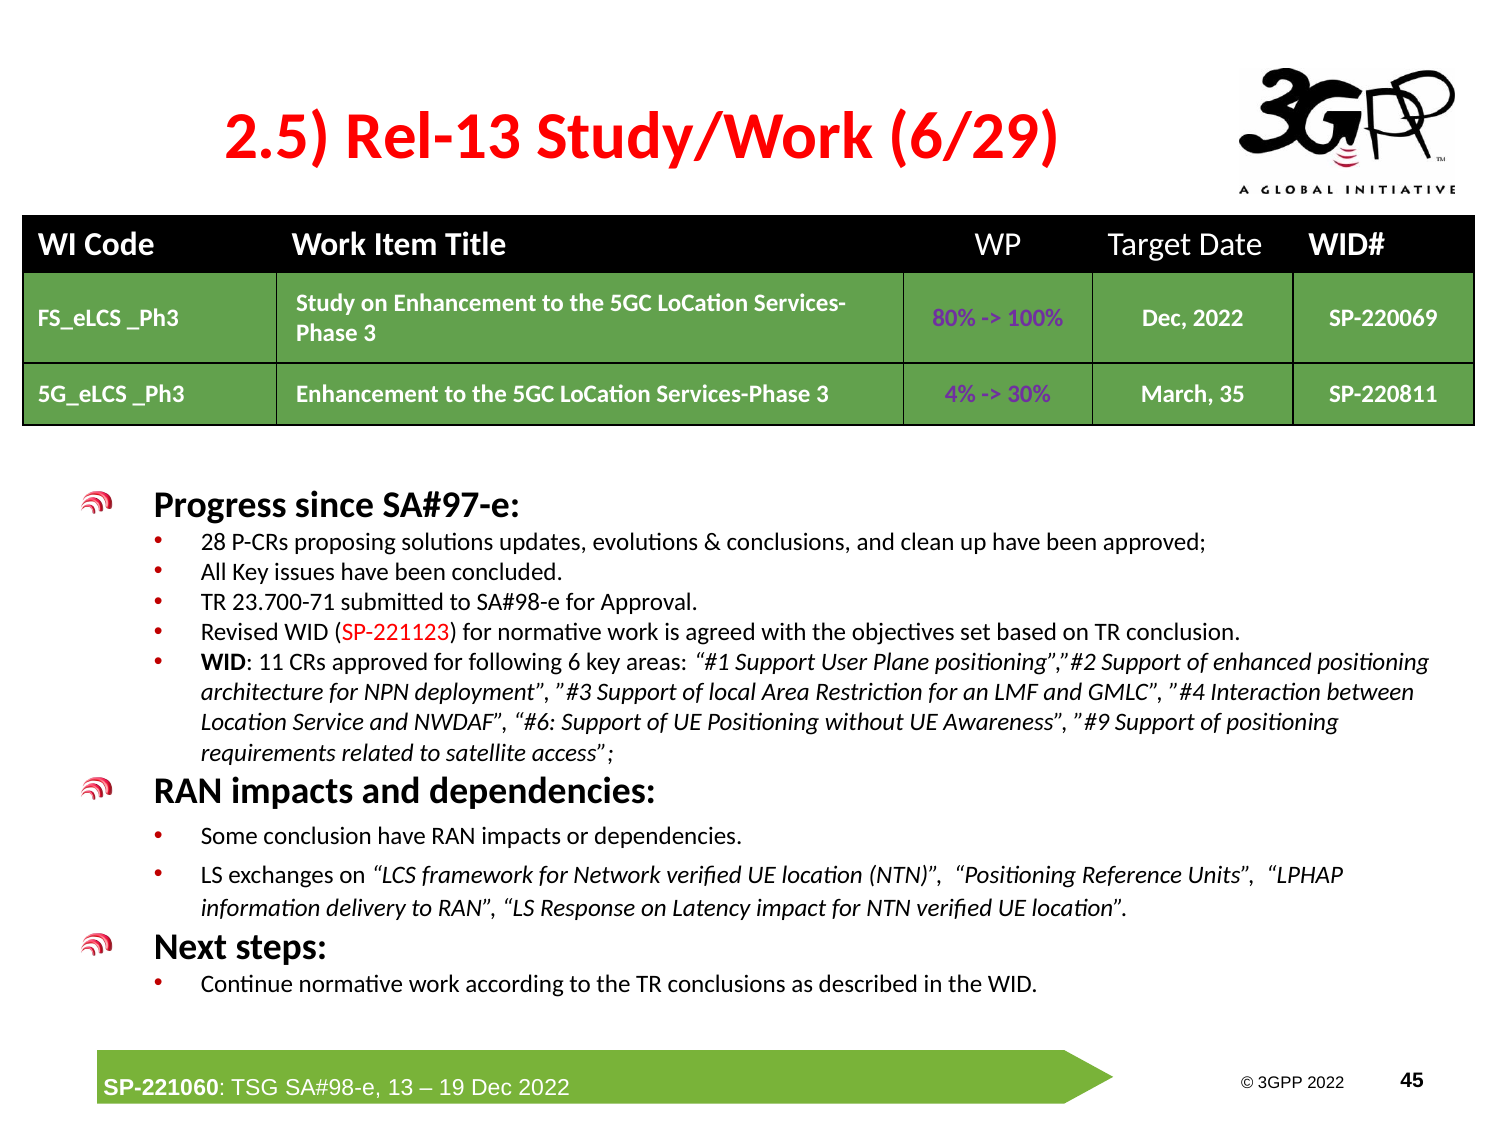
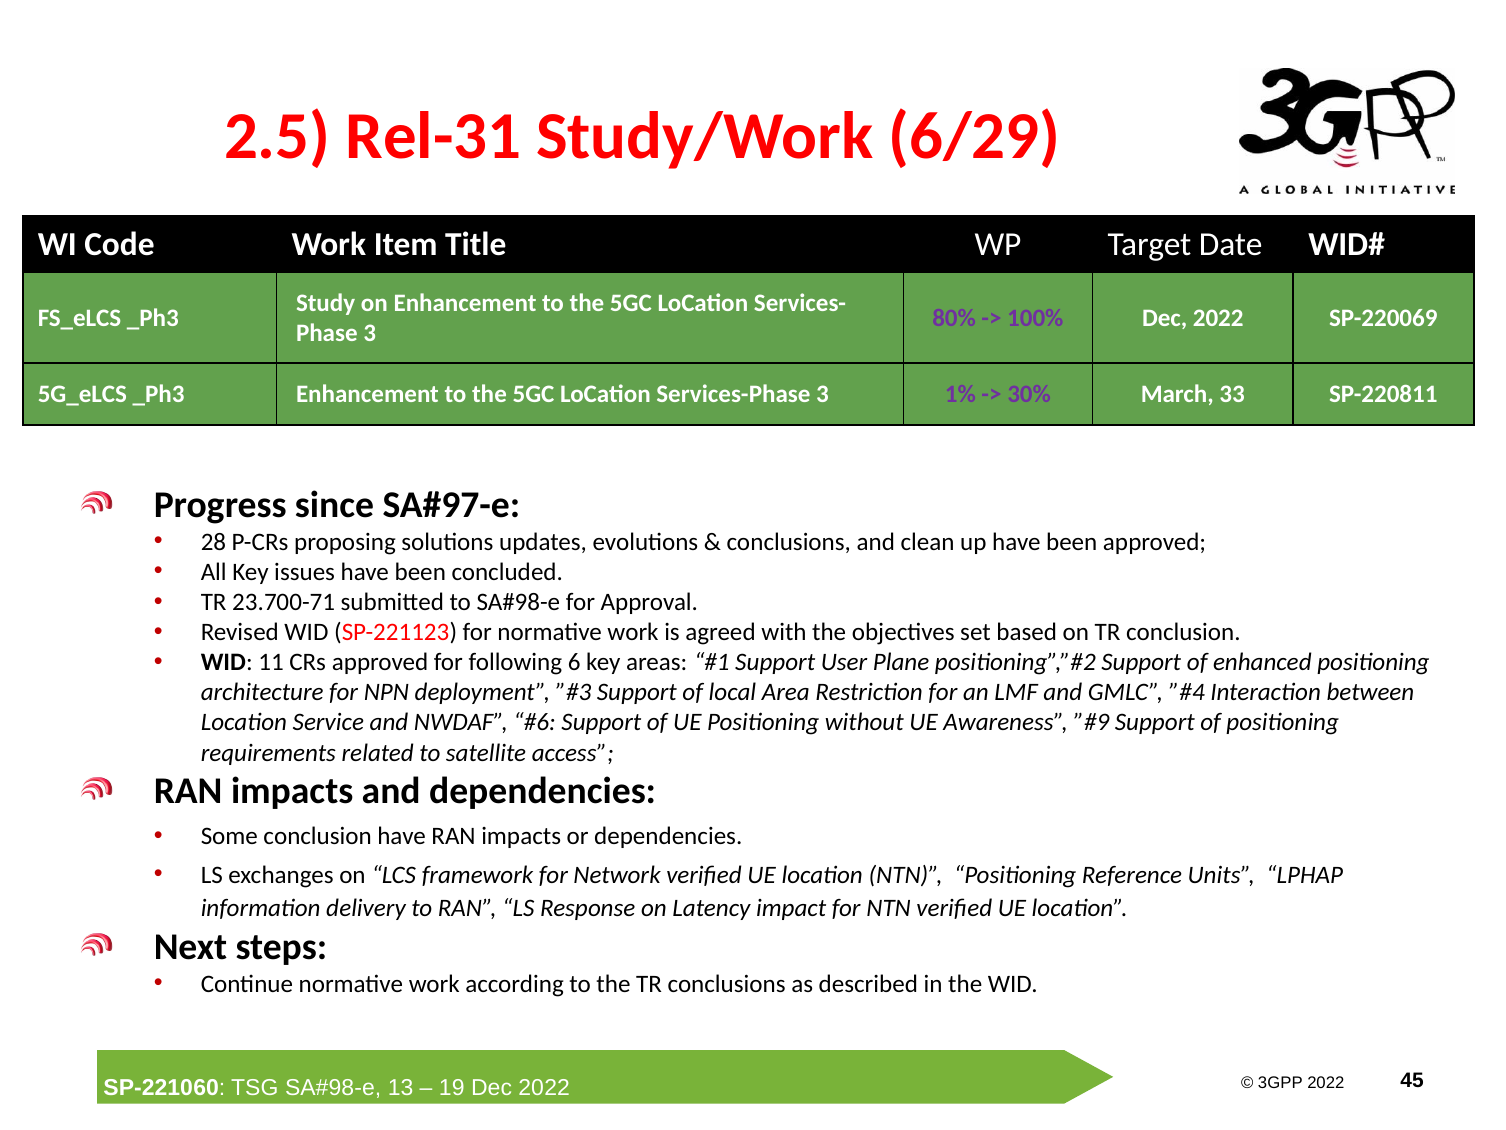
Rel-13: Rel-13 -> Rel-31
4%: 4% -> 1%
35: 35 -> 33
